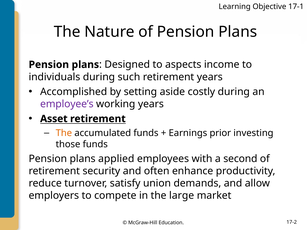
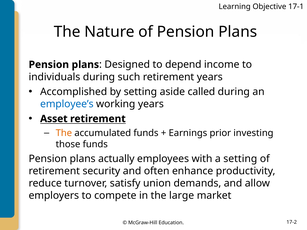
aspects: aspects -> depend
costly: costly -> called
employee’s colour: purple -> blue
applied: applied -> actually
a second: second -> setting
